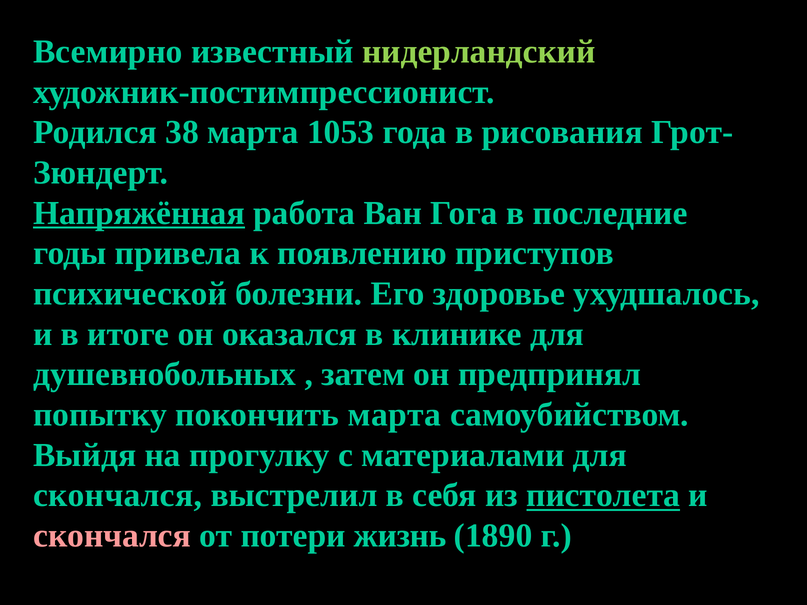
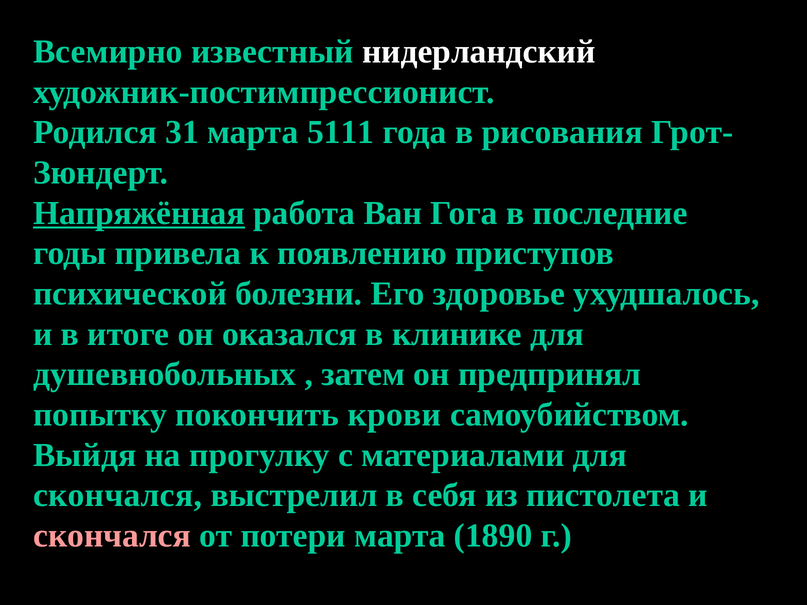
нидерландский colour: light green -> white
38: 38 -> 31
1053: 1053 -> 5111
покончить марта: марта -> крови
пистолета underline: present -> none
потери жизнь: жизнь -> марта
